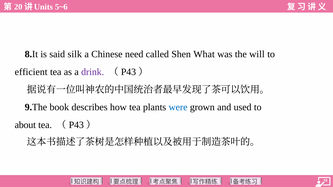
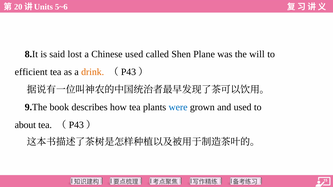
silk: silk -> lost
Chinese need: need -> used
What: What -> Plane
drink colour: purple -> orange
